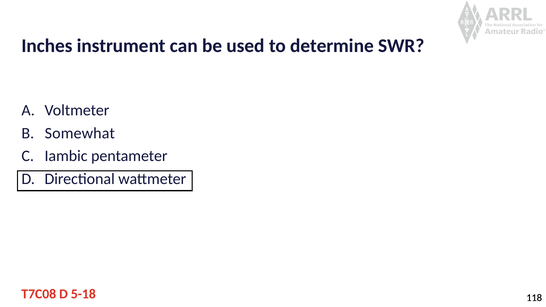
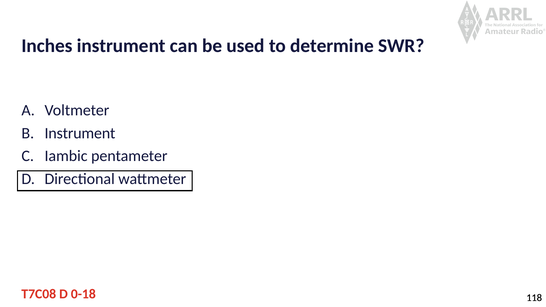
Somewhat at (80, 133): Somewhat -> Instrument
5-18: 5-18 -> 0-18
